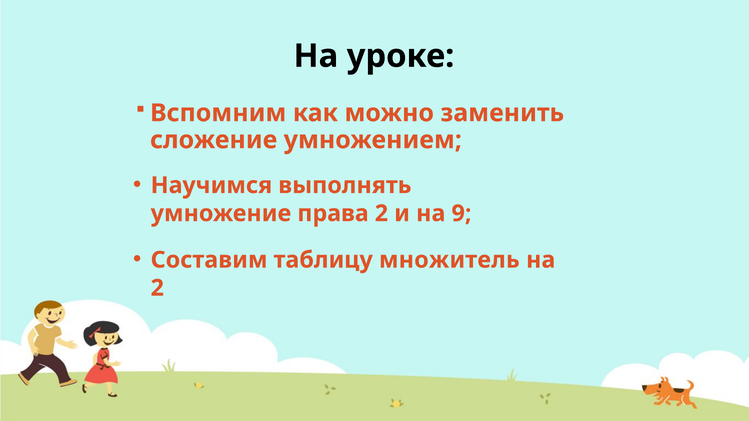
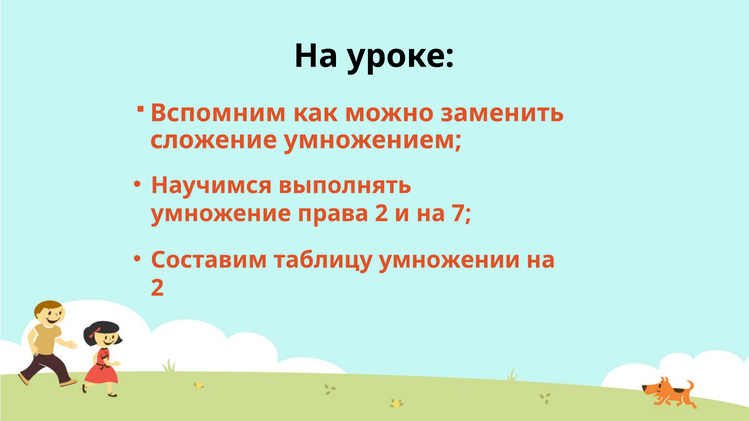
9: 9 -> 7
множитель: множитель -> умножении
